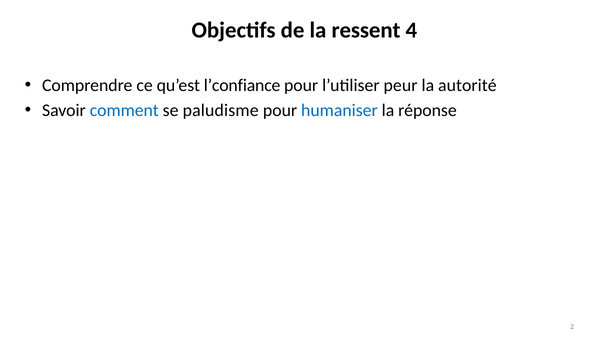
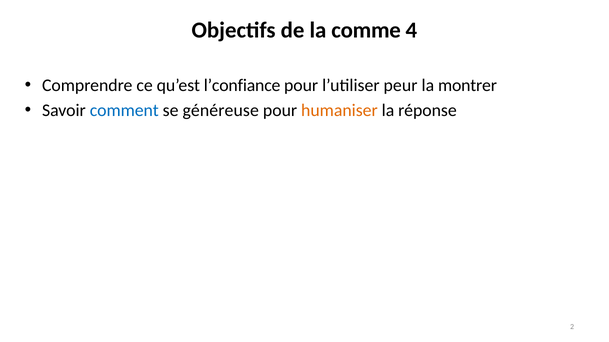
ressent: ressent -> comme
autorité: autorité -> montrer
paludisme: paludisme -> généreuse
humaniser colour: blue -> orange
